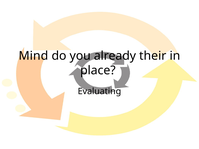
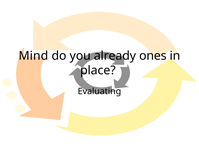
their: their -> ones
